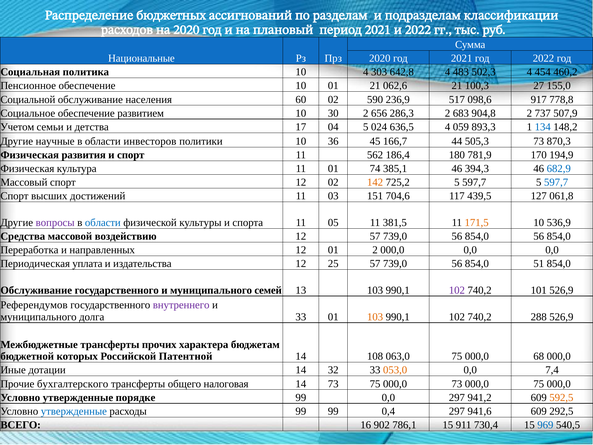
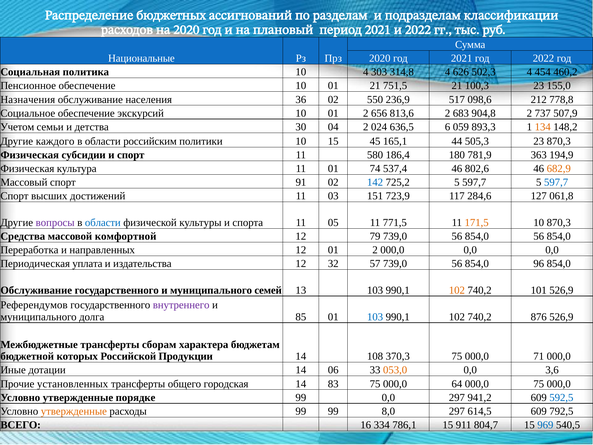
642,8: 642,8 -> 314,8
483: 483 -> 626
062,6: 062,6 -> 751,5
100,3 27: 27 -> 23
Социальной: Социальной -> Назначения
60: 60 -> 36
590: 590 -> 550
917: 917 -> 212
развитием: развитием -> экскурсий
30 at (333, 113): 30 -> 01
286,3: 286,3 -> 813,6
17: 17 -> 30
04 5: 5 -> 2
636,5 4: 4 -> 6
134 colour: blue -> orange
научные: научные -> каждого
инвесторов: инвесторов -> российским
10 36: 36 -> 15
166,7: 166,7 -> 165,1
505,3 73: 73 -> 23
развития: развития -> субсидии
562: 562 -> 580
170: 170 -> 363
385,1: 385,1 -> 537,4
394,3: 394,3 -> 802,6
682,9 colour: blue -> orange
спорт 12: 12 -> 91
142 colour: orange -> blue
704,6: 704,6 -> 723,9
439,5: 439,5 -> 284,6
381,5: 381,5 -> 771,5
10 536,9: 536,9 -> 870,3
воздействию: воздействию -> комфортной
12 57: 57 -> 79
25: 25 -> 32
51: 51 -> 96
102 at (457, 290) colour: purple -> orange
долга 33: 33 -> 85
103 at (375, 317) colour: orange -> blue
288: 288 -> 876
прочих: прочих -> сборам
Патентной: Патентной -> Продукции
063,0: 063,0 -> 370,3
68: 68 -> 71
32: 32 -> 06
7,4: 7,4 -> 3,6
бухгалтерского: бухгалтерского -> установленных
налоговая: налоговая -> городская
14 73: 73 -> 83
000,0 73: 73 -> 64
592,5 colour: orange -> blue
утвержденные at (74, 411) colour: blue -> orange
0,4: 0,4 -> 8,0
941,6: 941,6 -> 614,5
292,5: 292,5 -> 792,5
902: 902 -> 334
730,4: 730,4 -> 804,7
